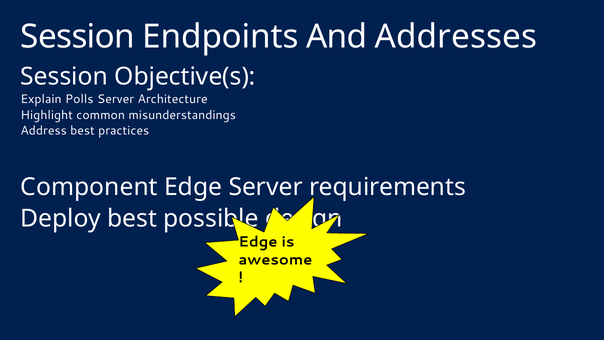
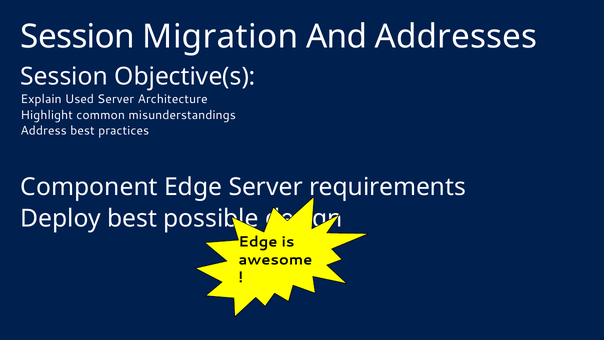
Endpoints: Endpoints -> Migration
Polls: Polls -> Used
